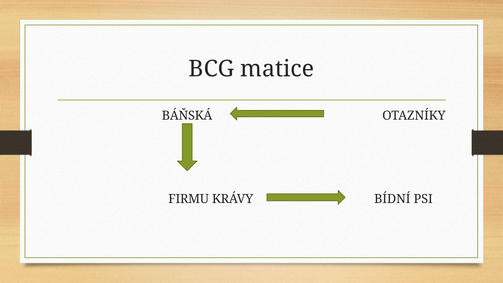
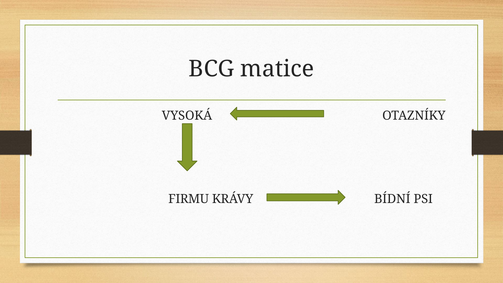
BÁŇSKÁ: BÁŇSKÁ -> VYSOKÁ
